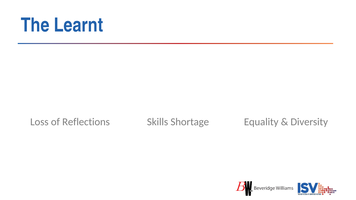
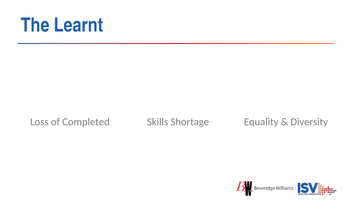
Reflections: Reflections -> Completed
